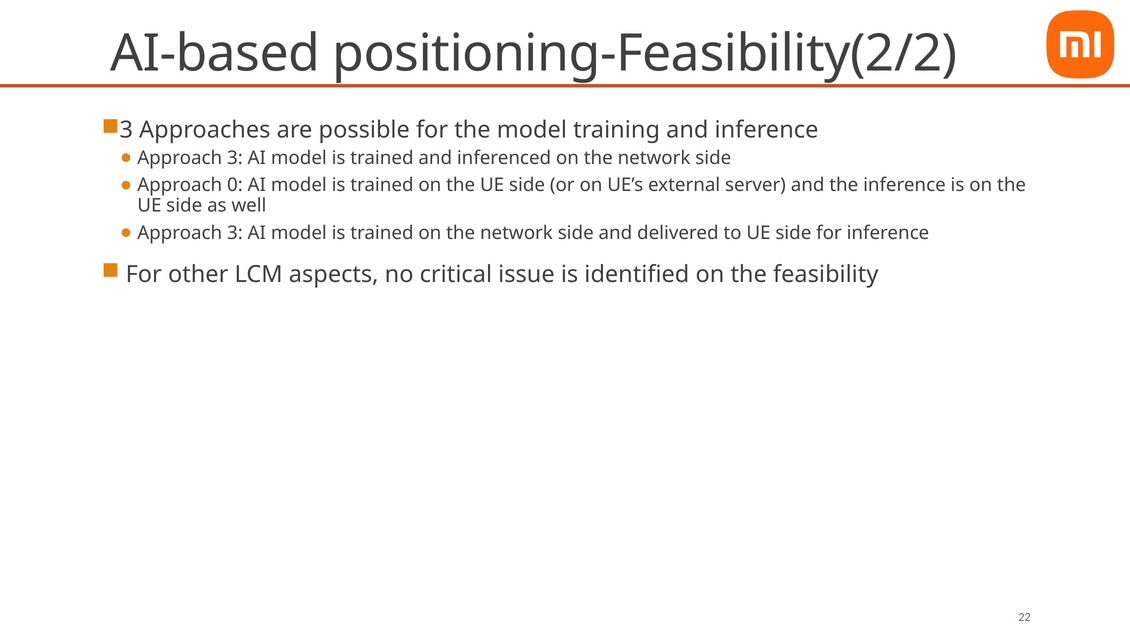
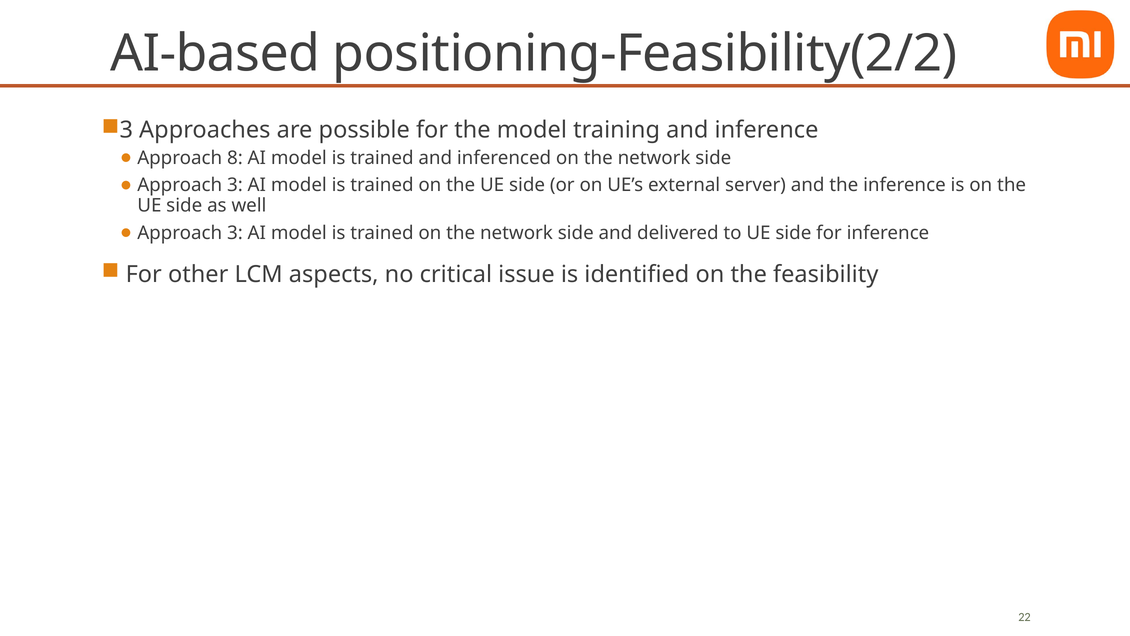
3 at (235, 158): 3 -> 8
0 at (235, 185): 0 -> 3
